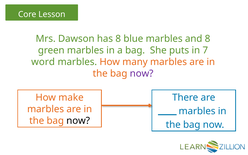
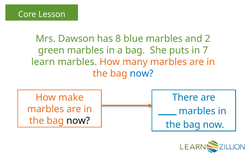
and 8: 8 -> 2
word: word -> learn
now at (142, 73) colour: purple -> blue
